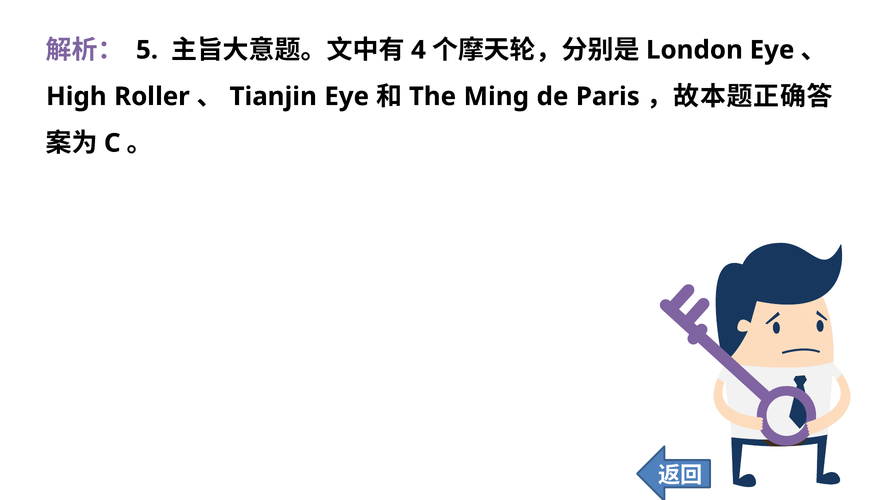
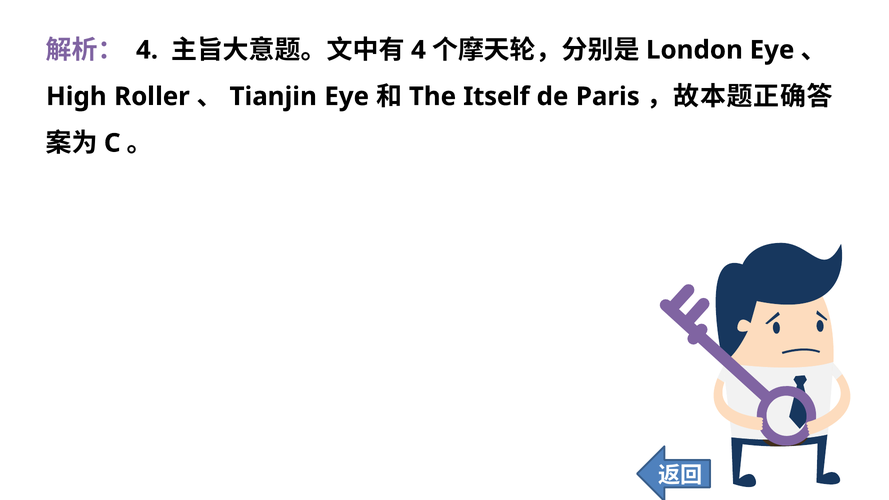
5 at (147, 50): 5 -> 4
Ming: Ming -> Itself
